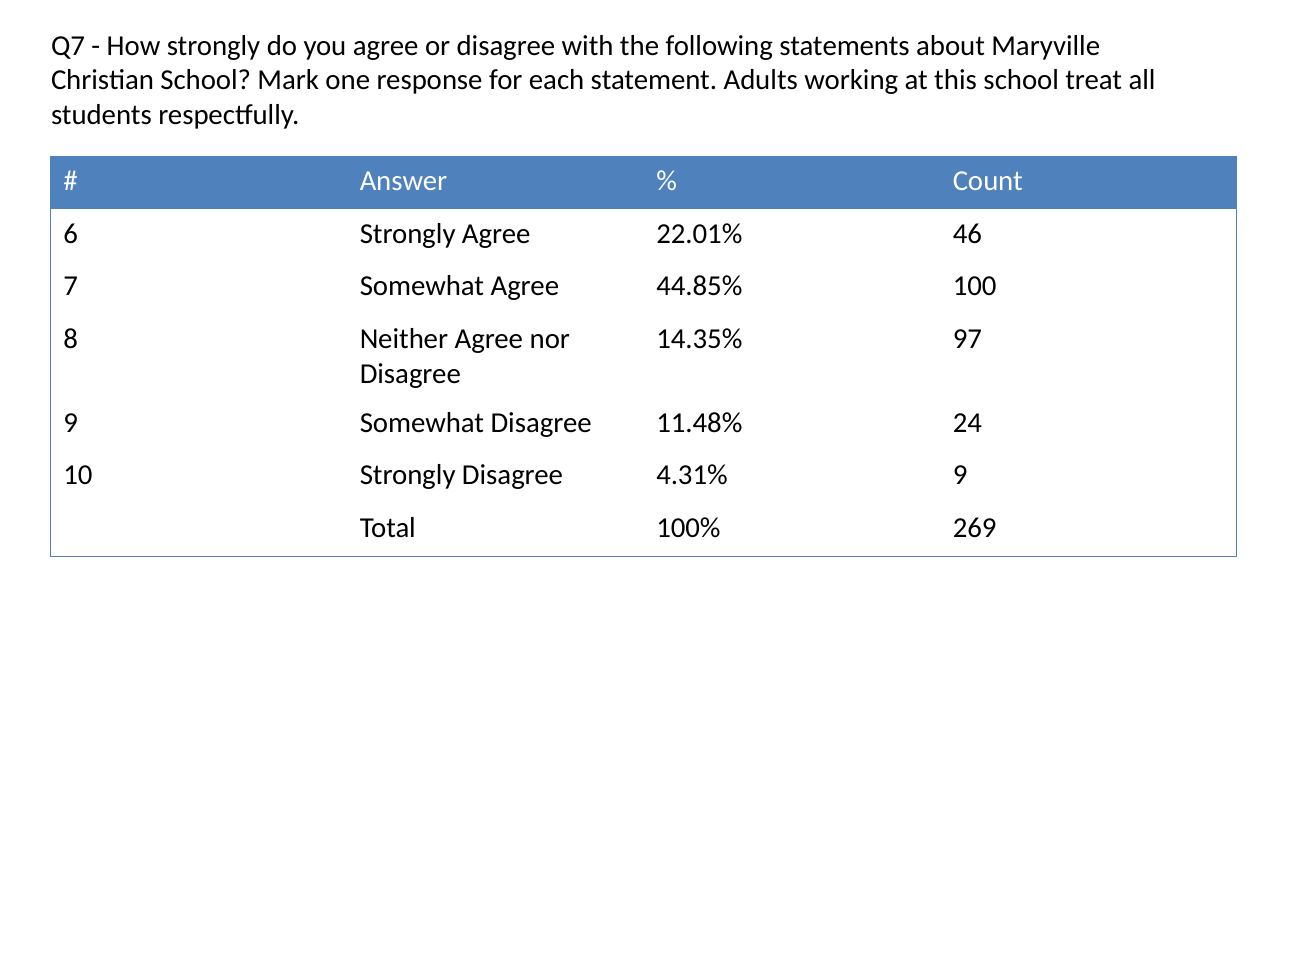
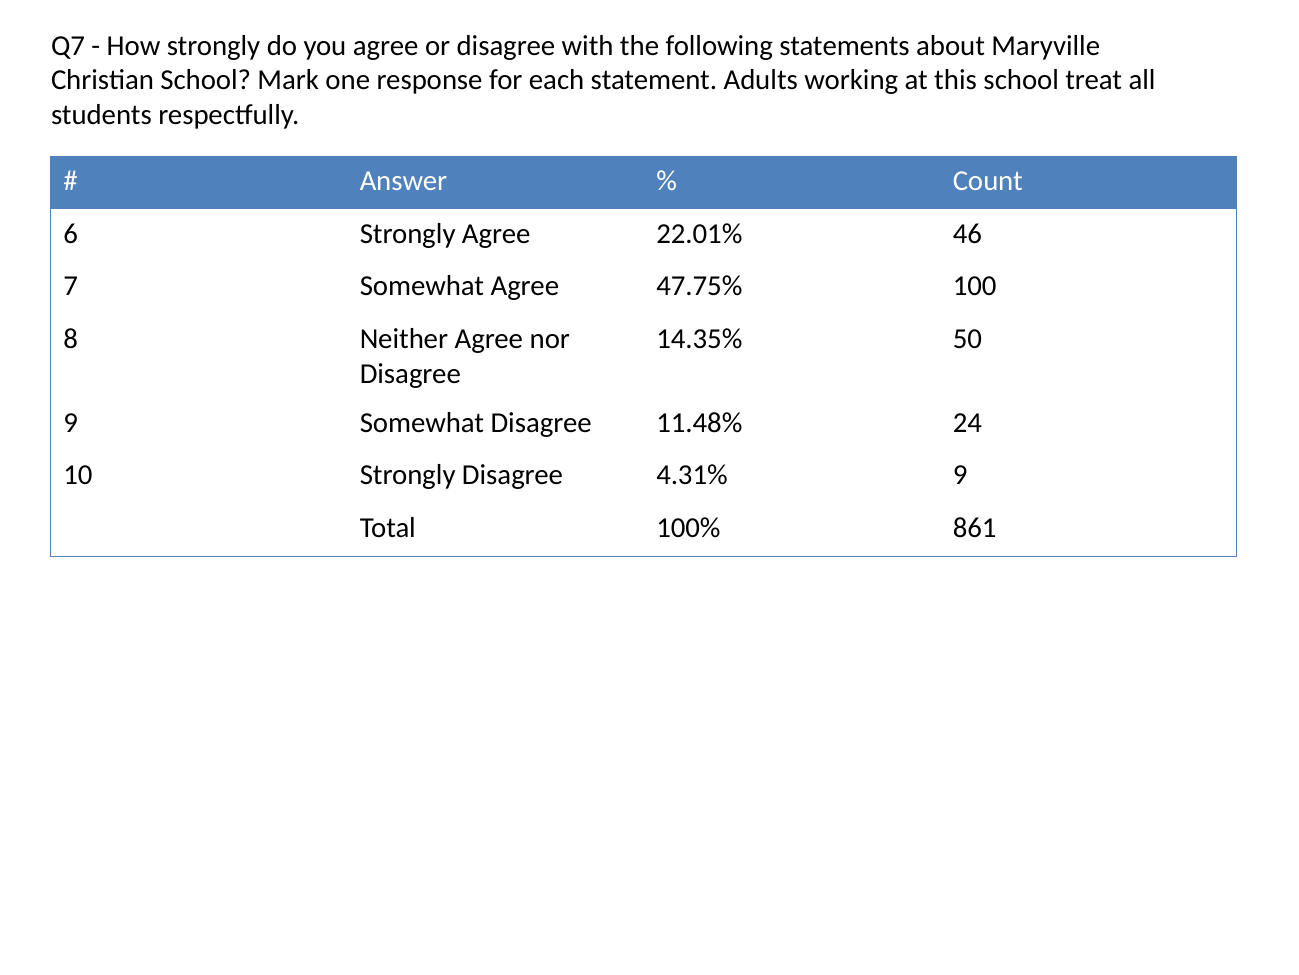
44.85%: 44.85% -> 47.75%
97: 97 -> 50
269: 269 -> 861
